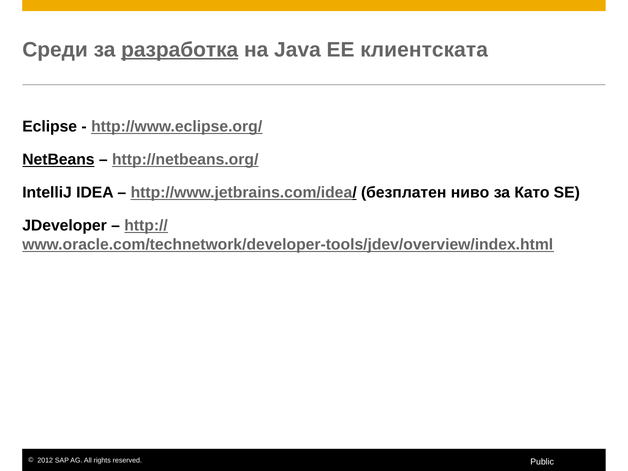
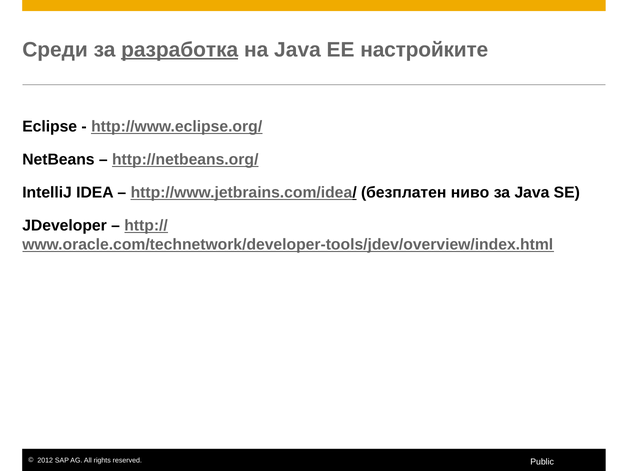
клиентската: клиентската -> настройките
NetBeans underline: present -> none
за Като: Като -> Jаva
